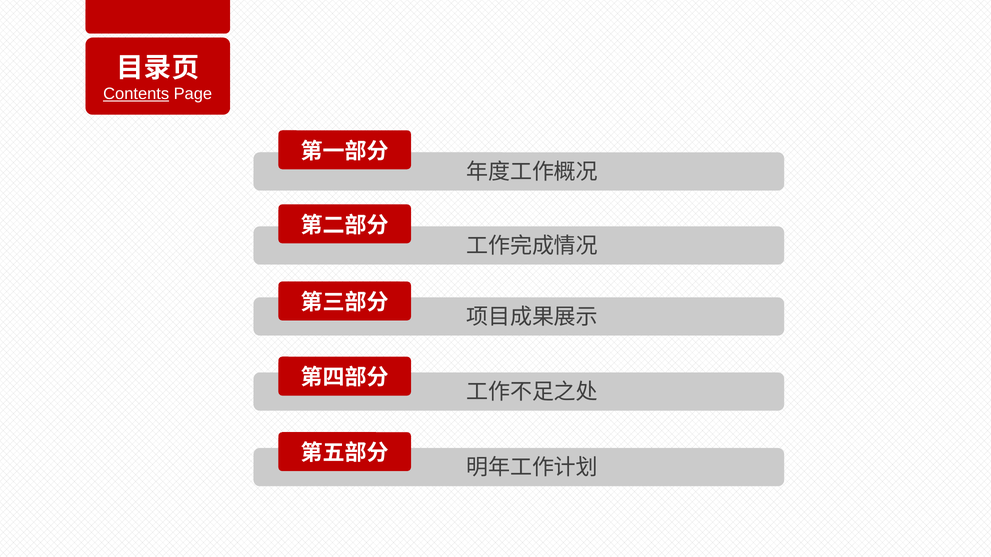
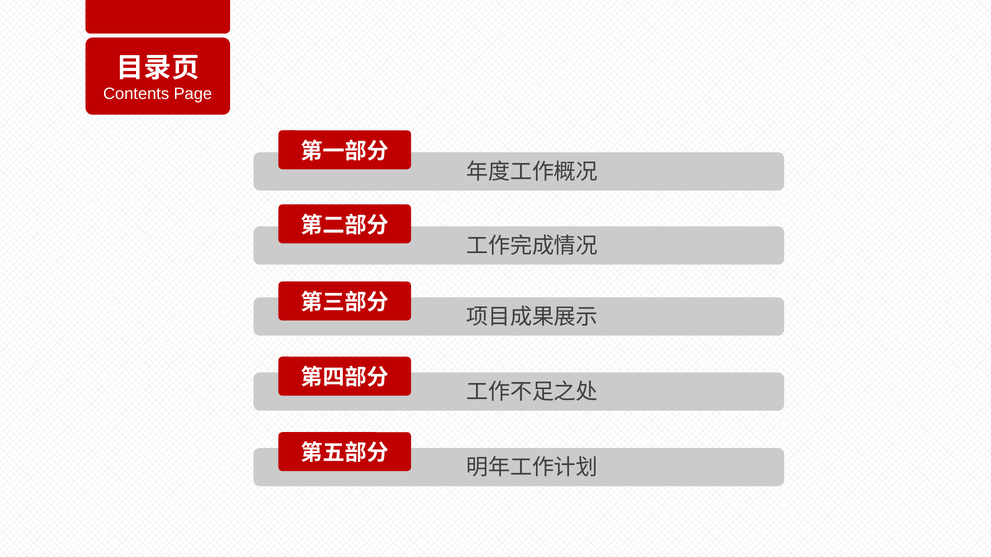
Contents underline: present -> none
